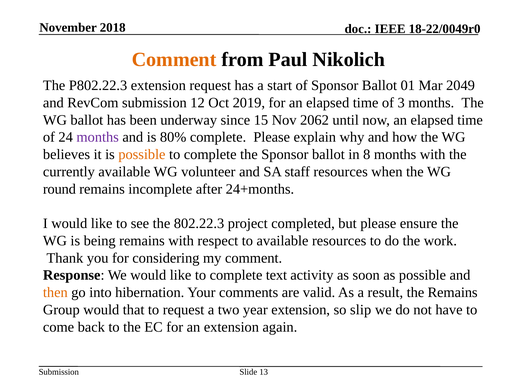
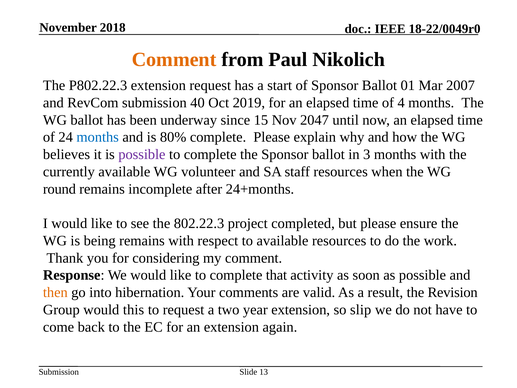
2049: 2049 -> 2007
12: 12 -> 40
3: 3 -> 4
2062: 2062 -> 2047
months at (98, 137) colour: purple -> blue
possible at (142, 154) colour: orange -> purple
8: 8 -> 3
text: text -> that
the Remains: Remains -> Revision
that: that -> this
